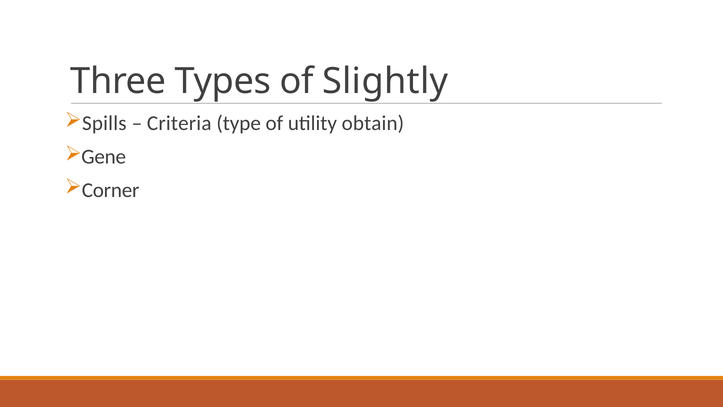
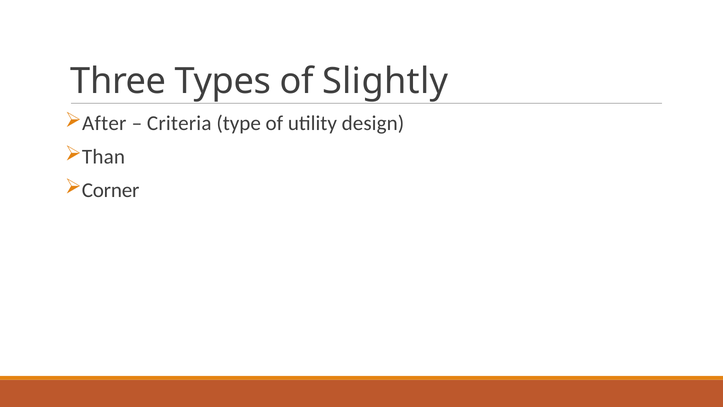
Spills: Spills -> After
obtain: obtain -> design
Gene: Gene -> Than
